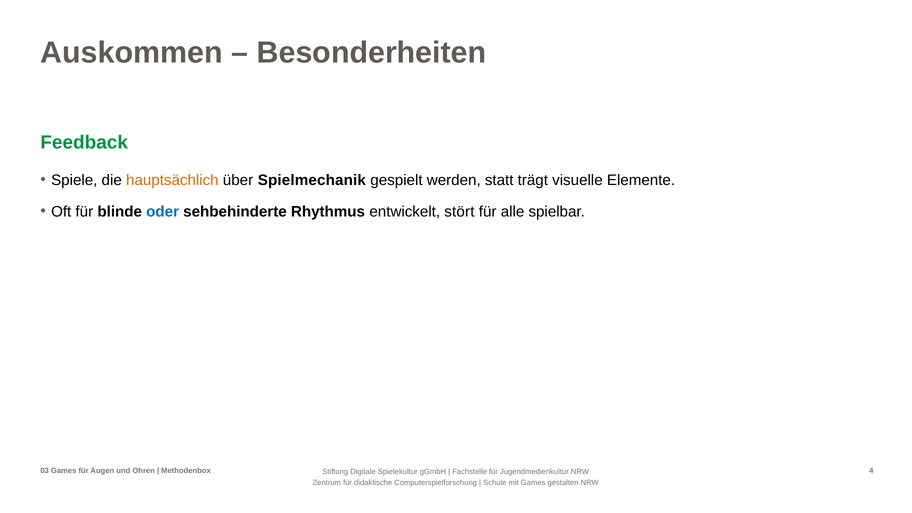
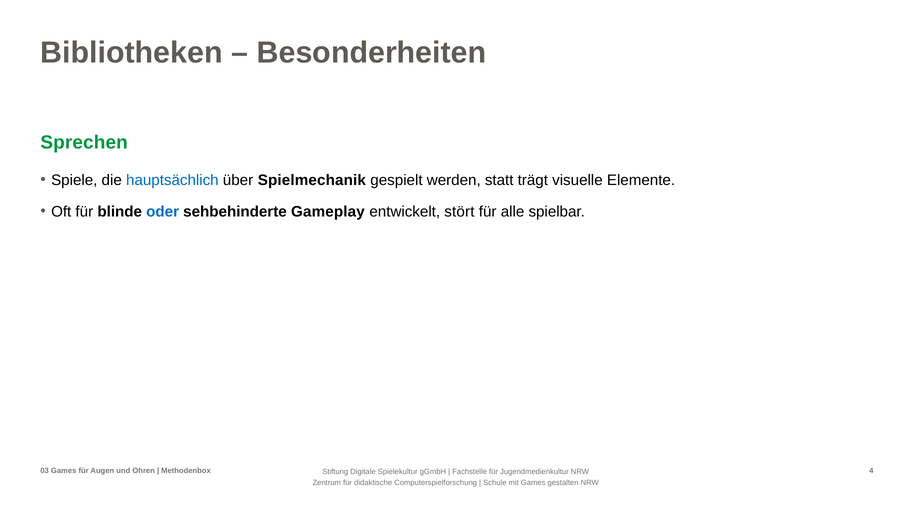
Auskommen: Auskommen -> Bibliotheken
Feedback: Feedback -> Sprechen
hauptsächlich colour: orange -> blue
Rhythmus: Rhythmus -> Gameplay
